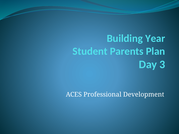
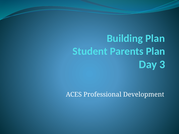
Building Year: Year -> Plan
